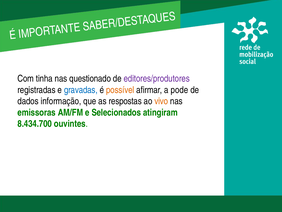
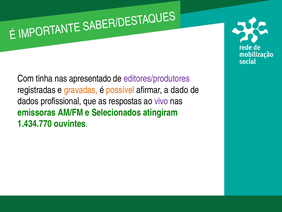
questionado: questionado -> apresentado
gravadas colour: blue -> orange
pode: pode -> dado
informação: informação -> profissional
vivo colour: orange -> purple
8.434.700: 8.434.700 -> 1.434.770
